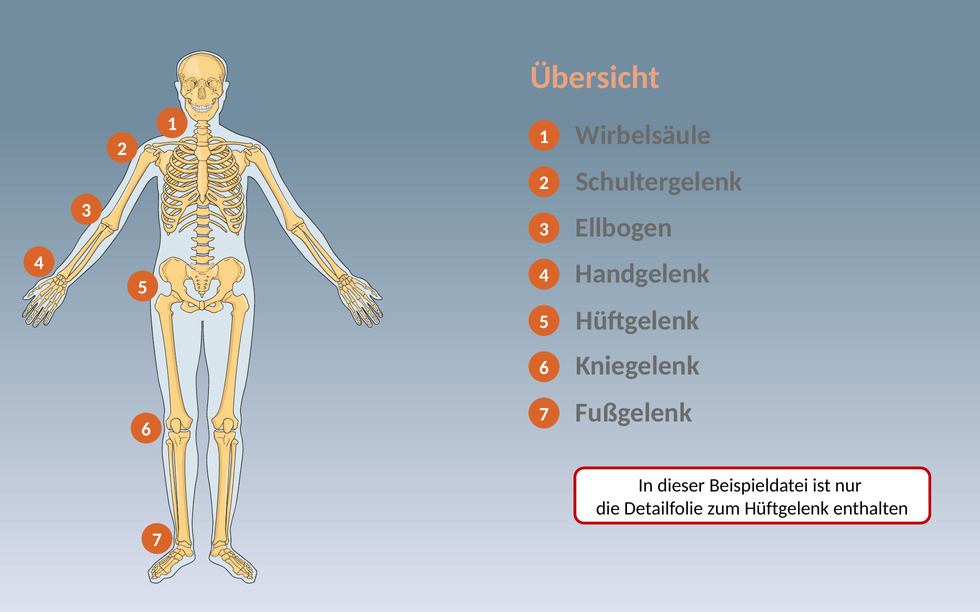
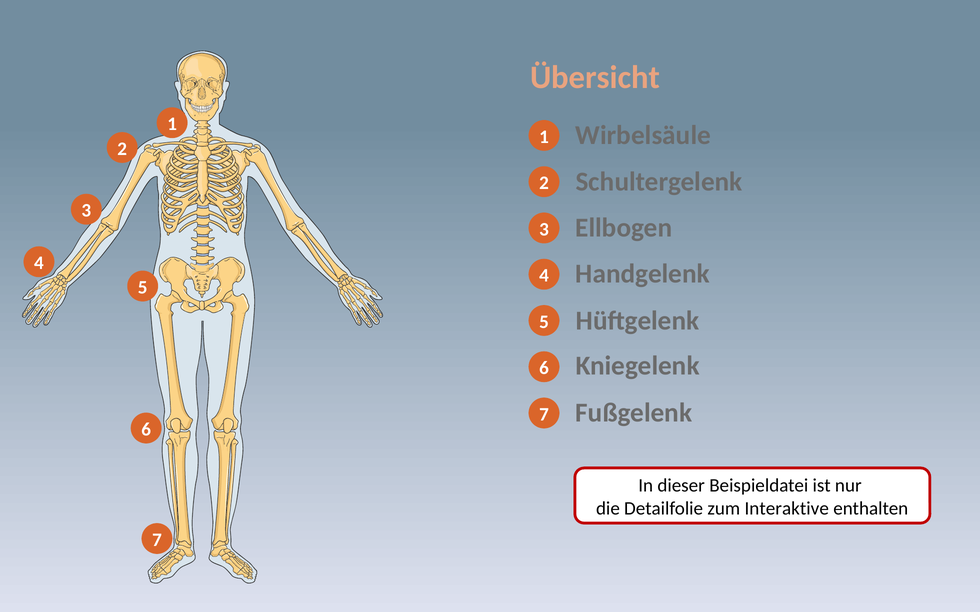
zum Hüftgelenk: Hüftgelenk -> Interaktive
